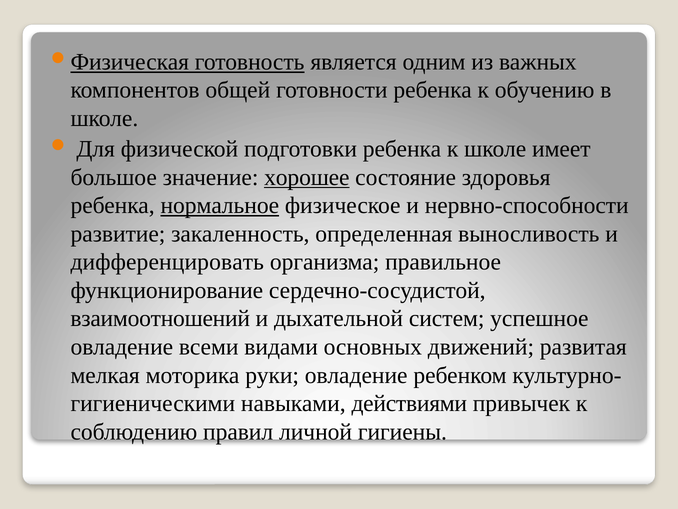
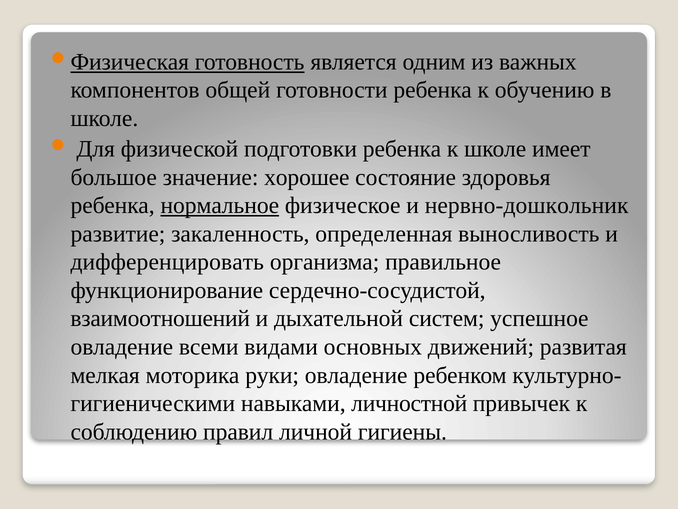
хорошее underline: present -> none
нервно-способности: нервно-способности -> нервно-дошкольник
действиями: действиями -> личностной
